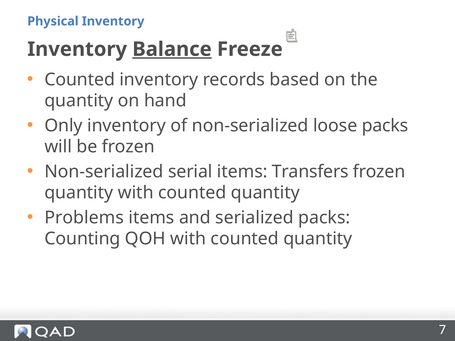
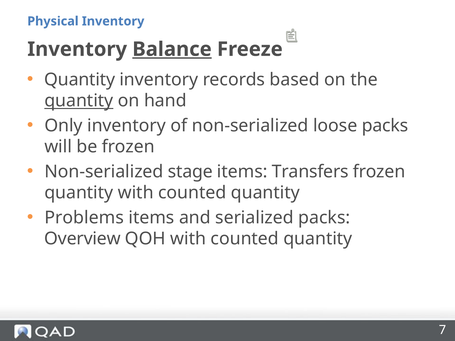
Counted at (80, 80): Counted -> Quantity
quantity at (79, 101) underline: none -> present
serial: serial -> stage
Counting: Counting -> Overview
